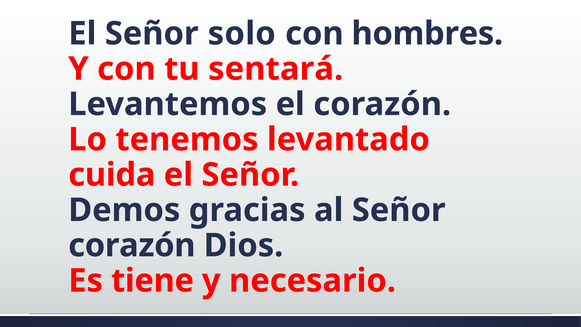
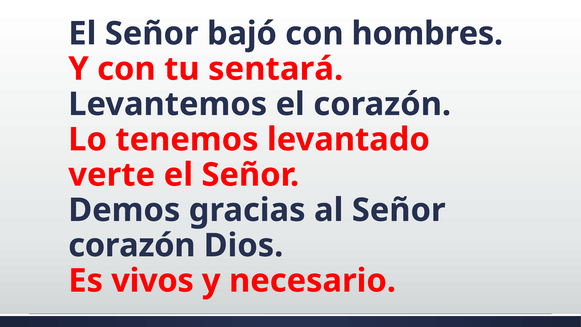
solo: solo -> bajó
cuida: cuida -> verte
tiene: tiene -> vivos
